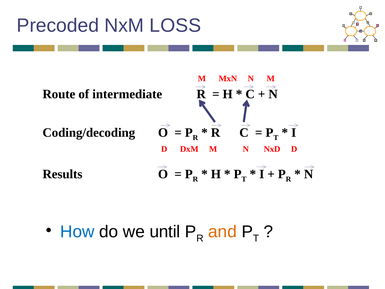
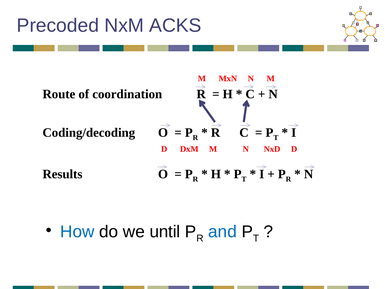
LOSS: LOSS -> ACKS
intermediate: intermediate -> coordination
and colour: orange -> blue
